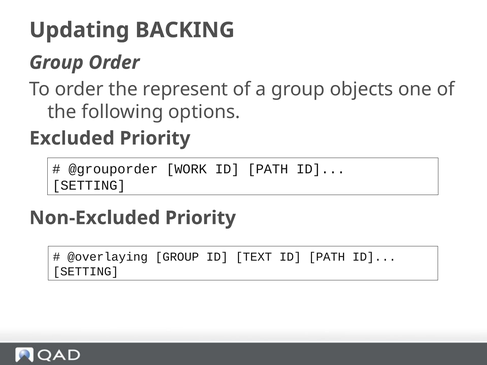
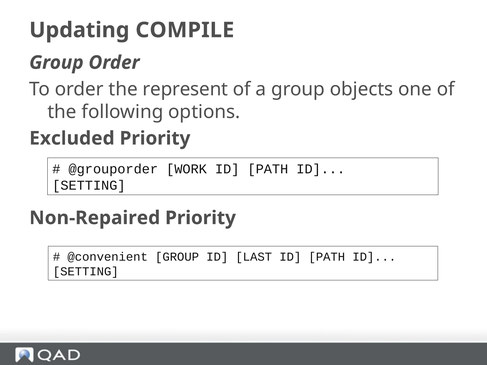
BACKING: BACKING -> COMPILE
Non-Excluded: Non-Excluded -> Non-Repaired
@overlaying: @overlaying -> @convenient
TEXT: TEXT -> LAST
